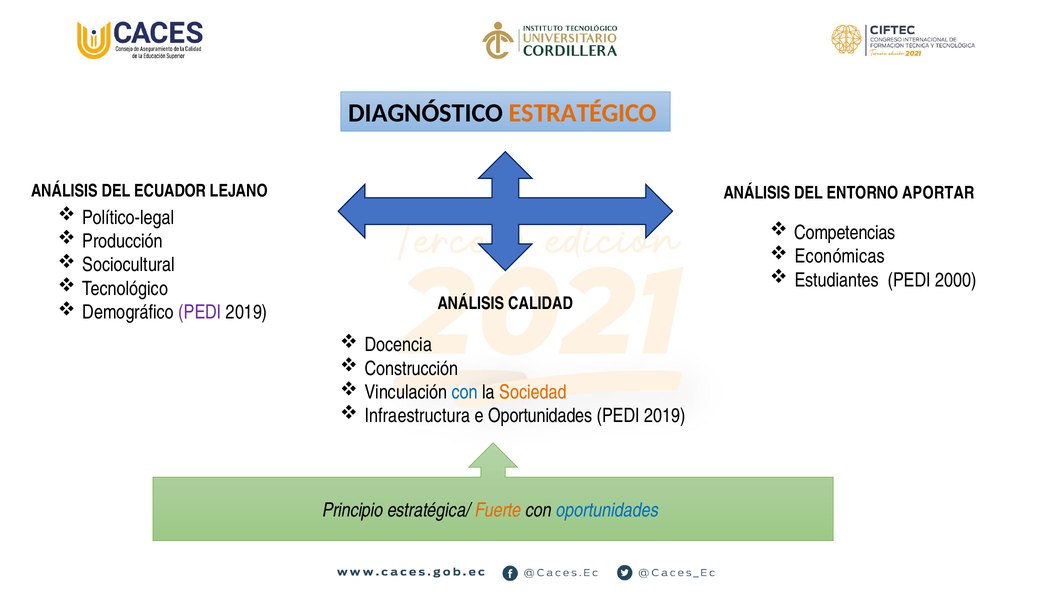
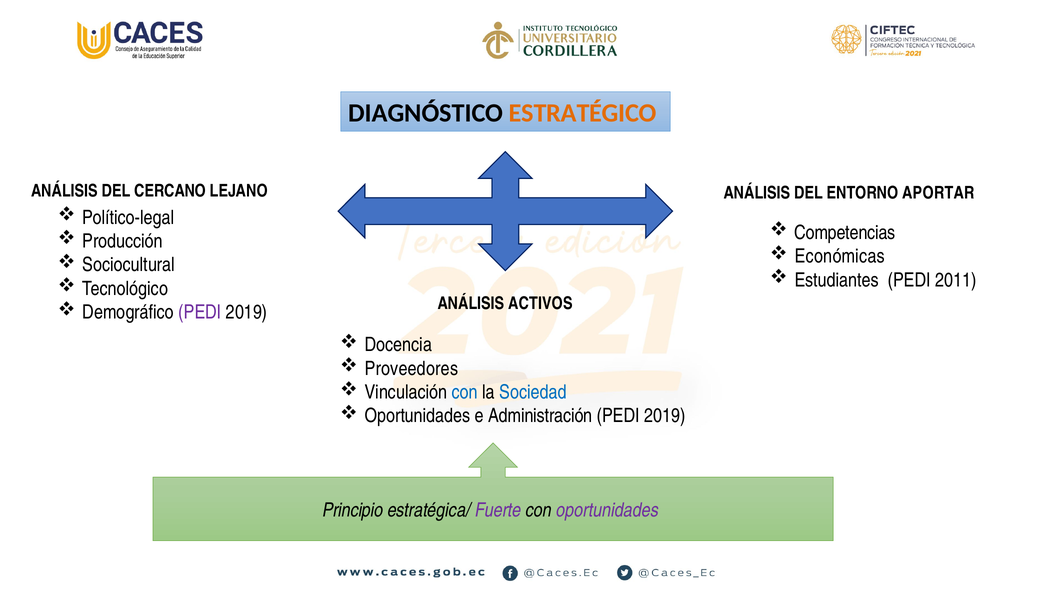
ECUADOR: ECUADOR -> CERCANO
2000: 2000 -> 2011
CALIDAD: CALIDAD -> ACTIVOS
Construcción: Construcción -> Proveedores
Sociedad colour: orange -> blue
Infraestructura at (417, 416): Infraestructura -> Oportunidades
e Oportunidades: Oportunidades -> Administración
Fuerte colour: orange -> purple
oportunidades at (608, 510) colour: blue -> purple
